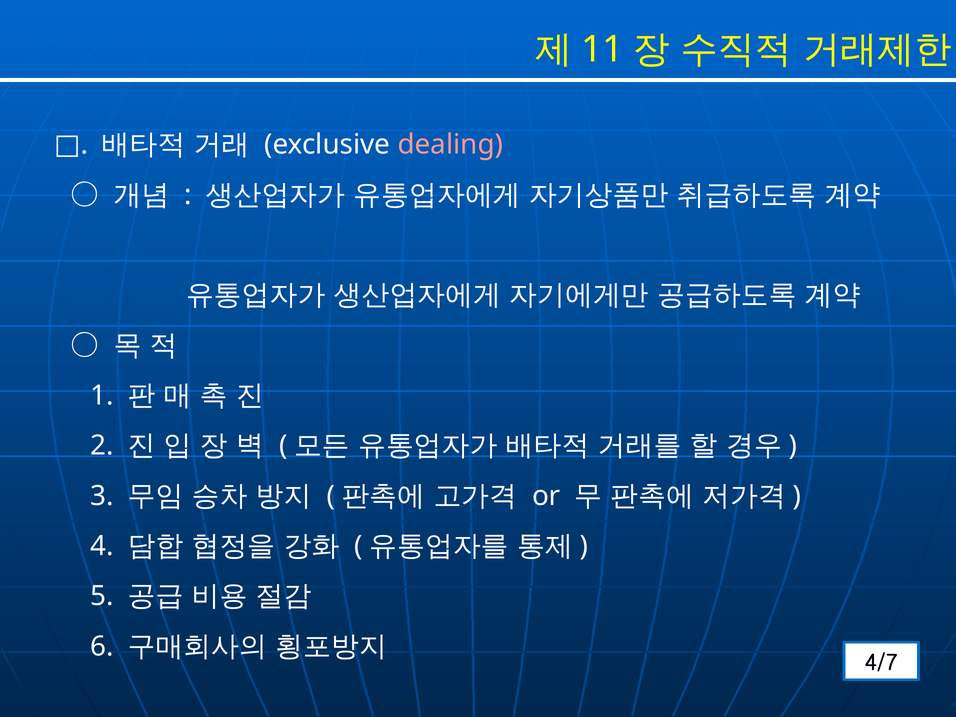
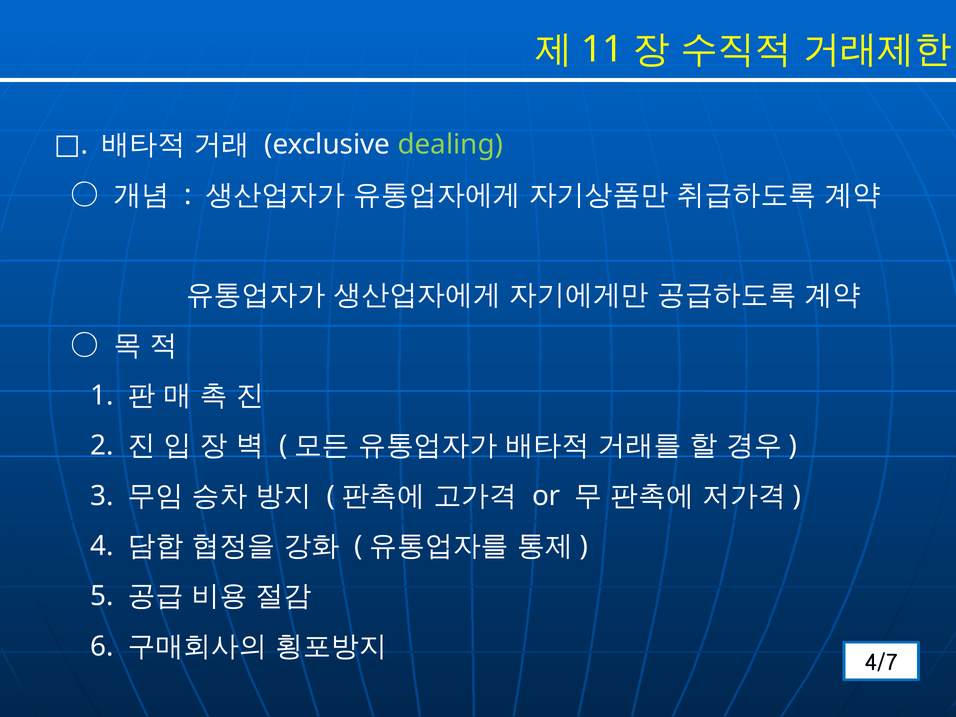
dealing colour: pink -> light green
